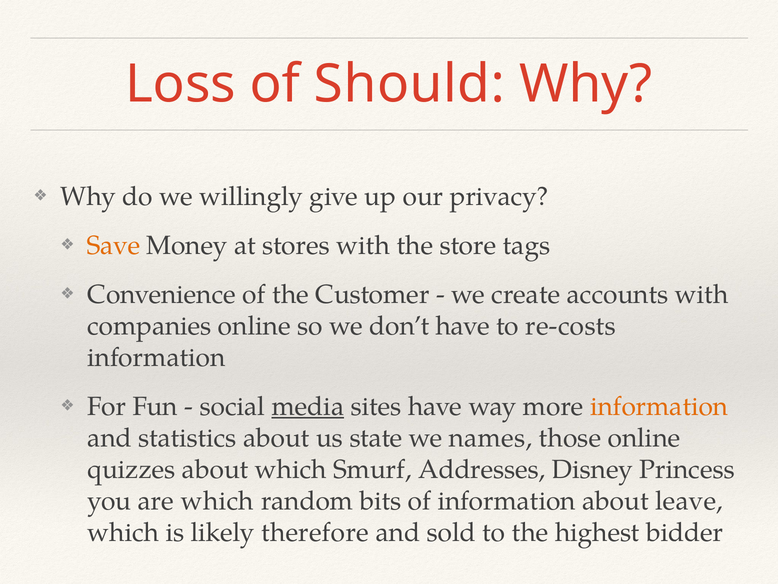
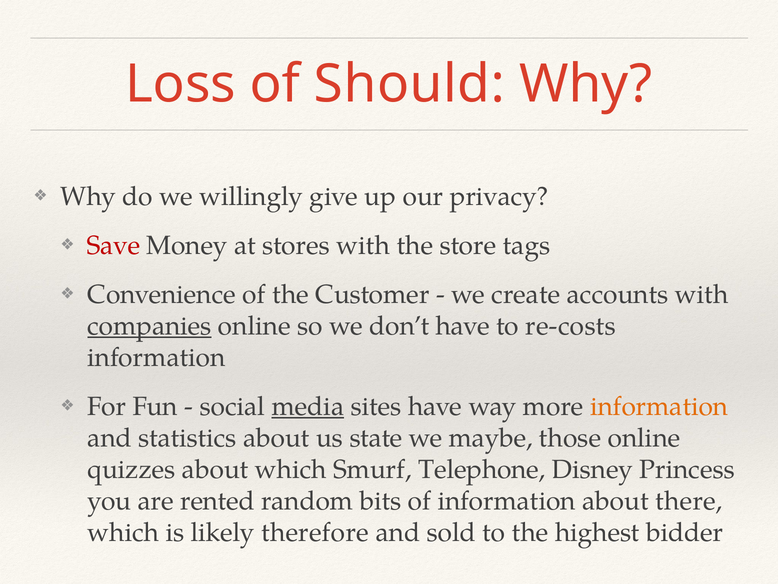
Save colour: orange -> red
companies underline: none -> present
names: names -> maybe
Addresses: Addresses -> Telephone
are which: which -> rented
leave: leave -> there
